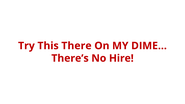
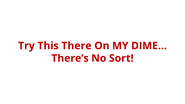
Hire: Hire -> Sort
